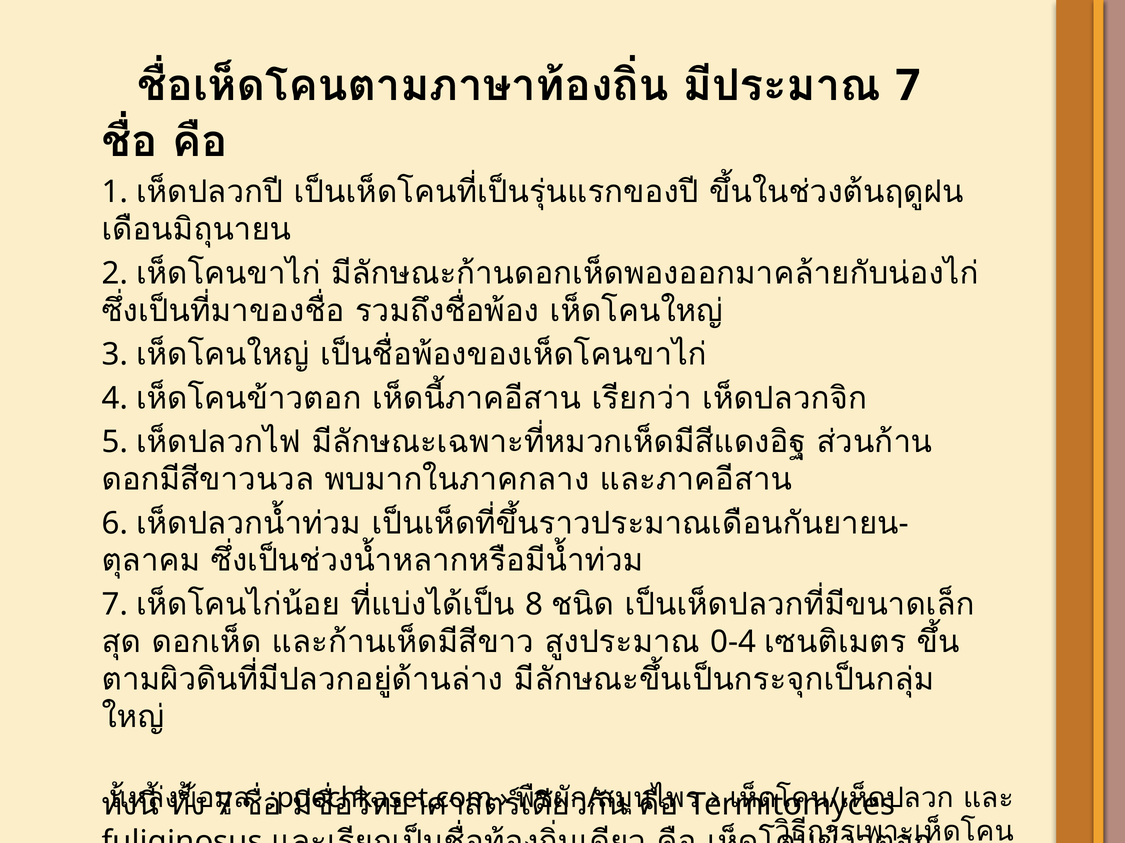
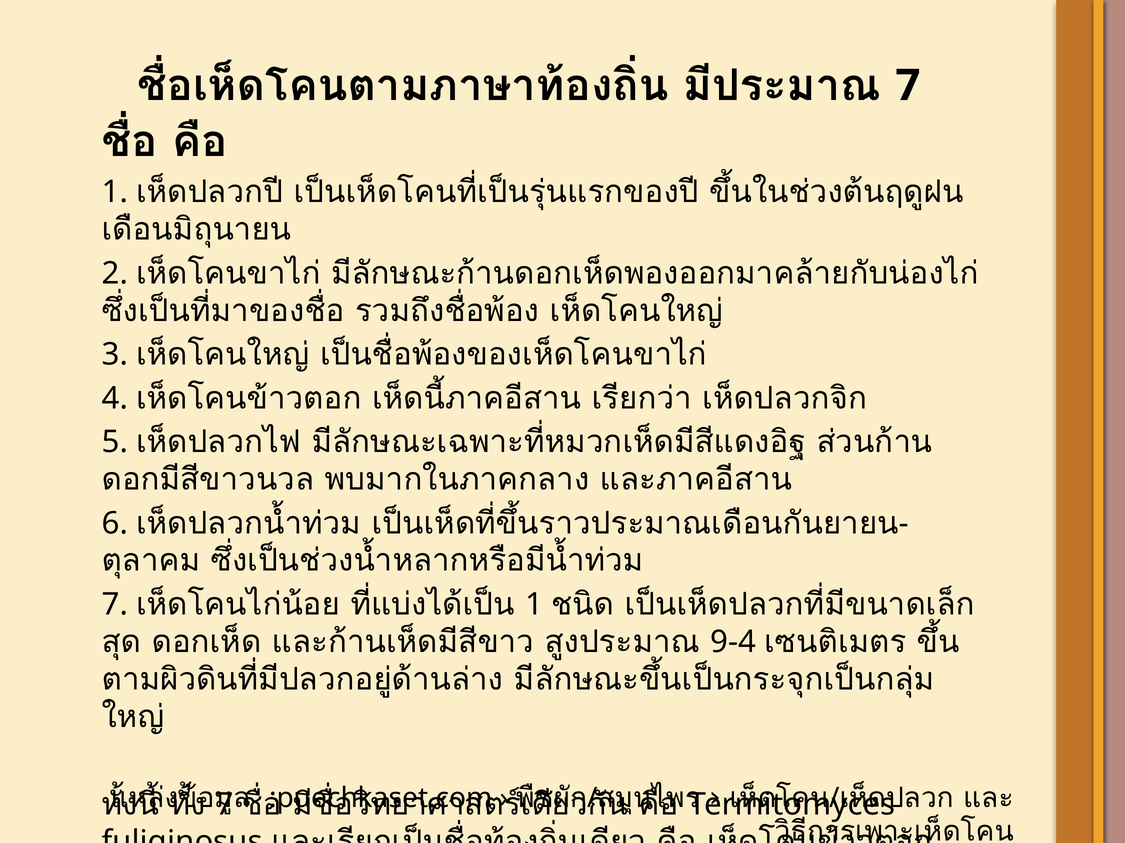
8 at (534, 605): 8 -> 1
0-4: 0-4 -> 9-4
